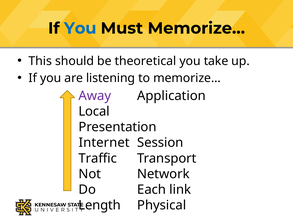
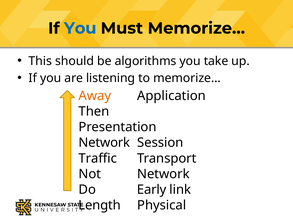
theoretical: theoretical -> algorithms
Away colour: purple -> orange
Local: Local -> Then
Internet at (104, 143): Internet -> Network
Each: Each -> Early
